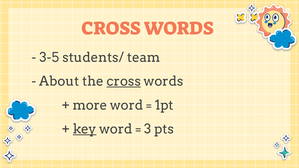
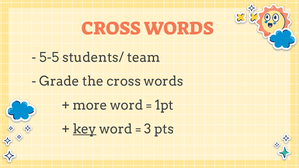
3-5: 3-5 -> 5-5
About: About -> Grade
cross at (124, 81) underline: present -> none
